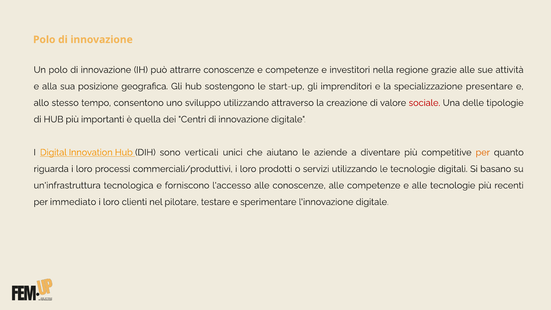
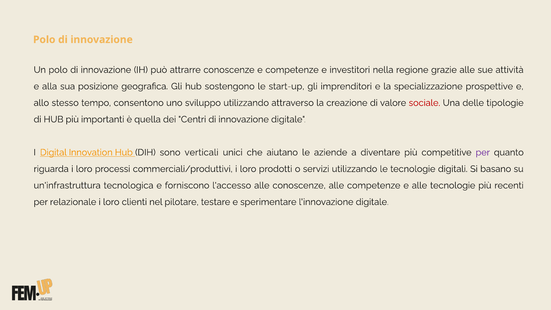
presentare: presentare -> prospettive
per at (483, 152) colour: orange -> purple
immediato: immediato -> relazionale
